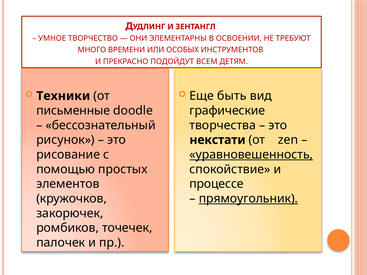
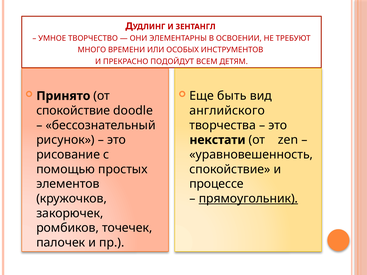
Техники: Техники -> Принято
письменные at (73, 111): письменные -> спокойствие
графические: графические -> английского
уравновешенность underline: present -> none
